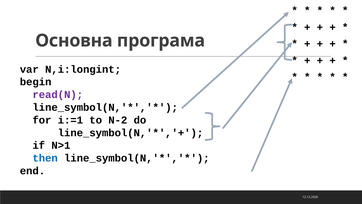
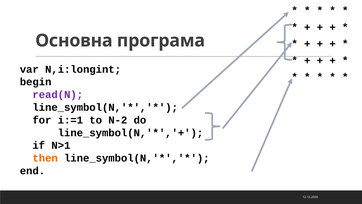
then colour: blue -> orange
